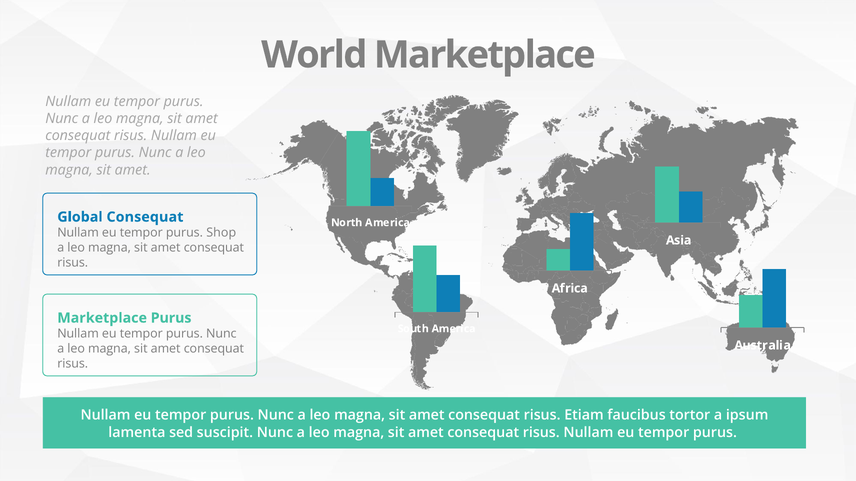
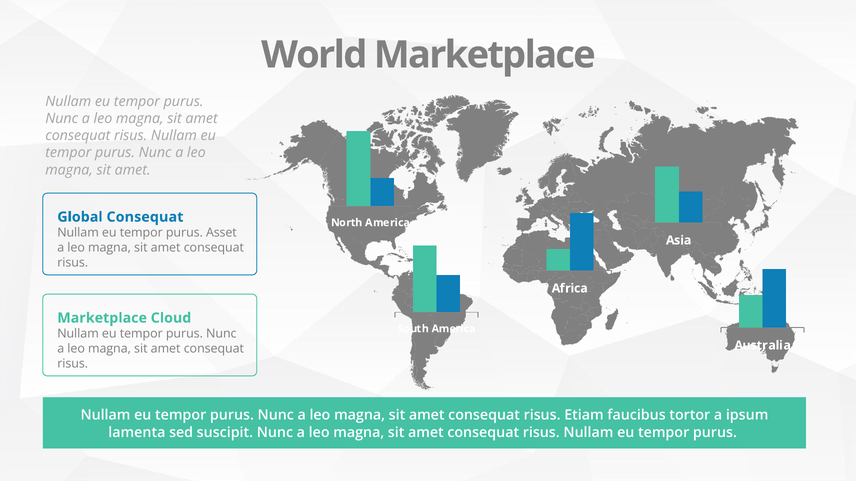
Shop: Shop -> Asset
Marketplace Purus: Purus -> Cloud
